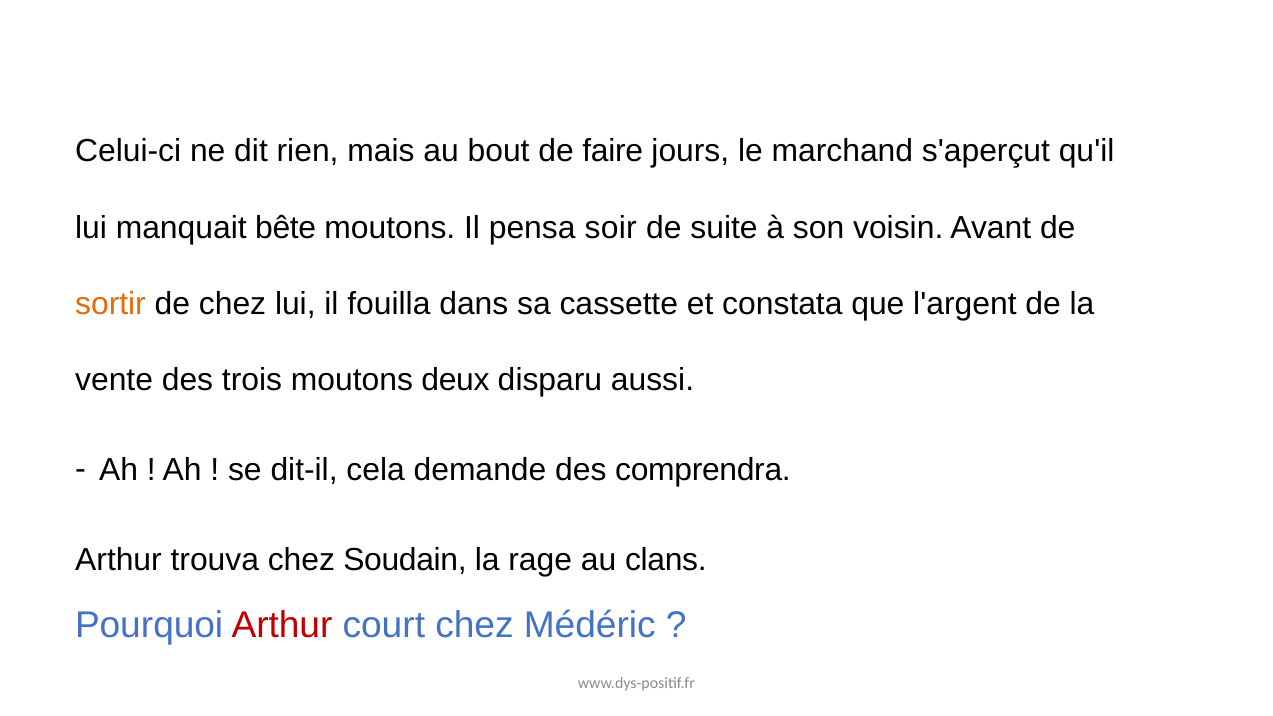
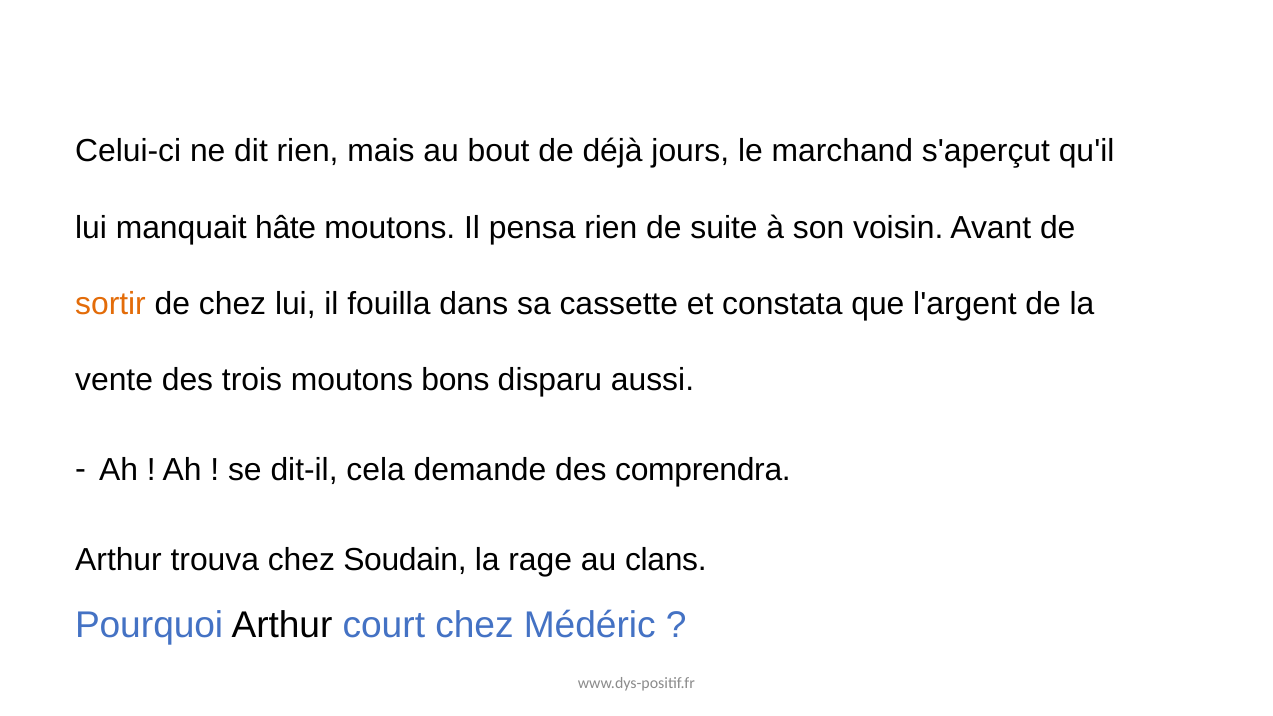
faire: faire -> déjà
bête: bête -> hâte
pensa soir: soir -> rien
deux: deux -> bons
Arthur at (282, 626) colour: red -> black
